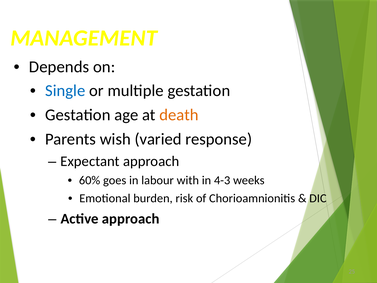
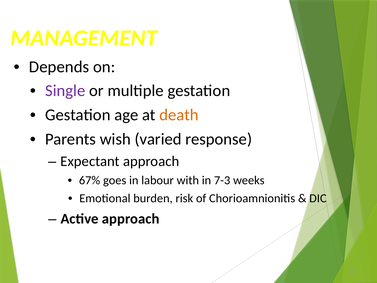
Single colour: blue -> purple
60%: 60% -> 67%
4-3: 4-3 -> 7-3
